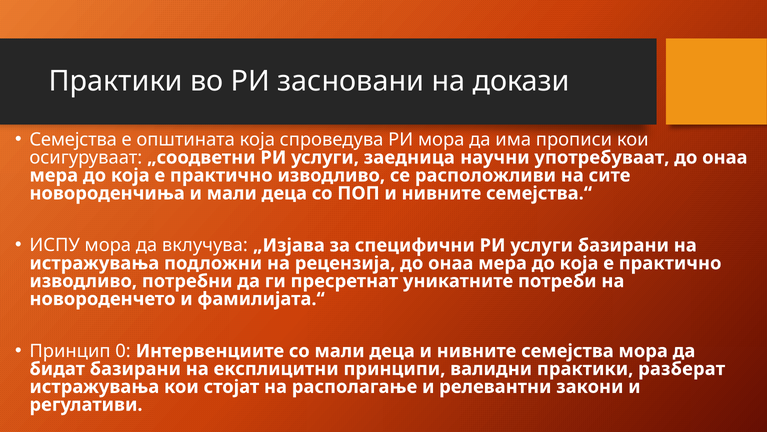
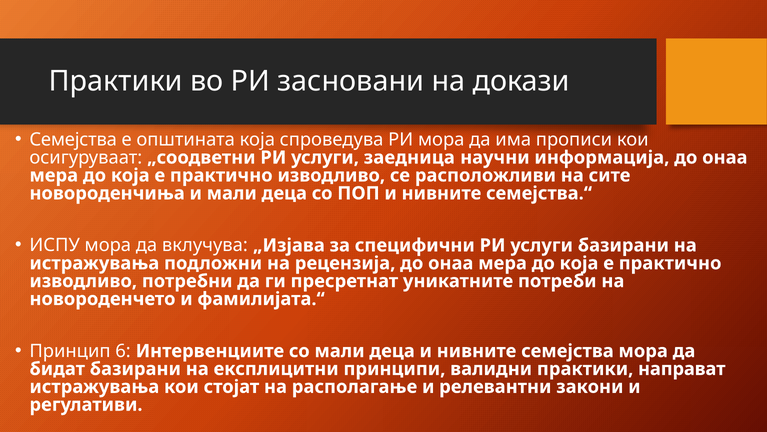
употребуваат: употребуваат -> информација
0: 0 -> 6
разберат: разберат -> направат
